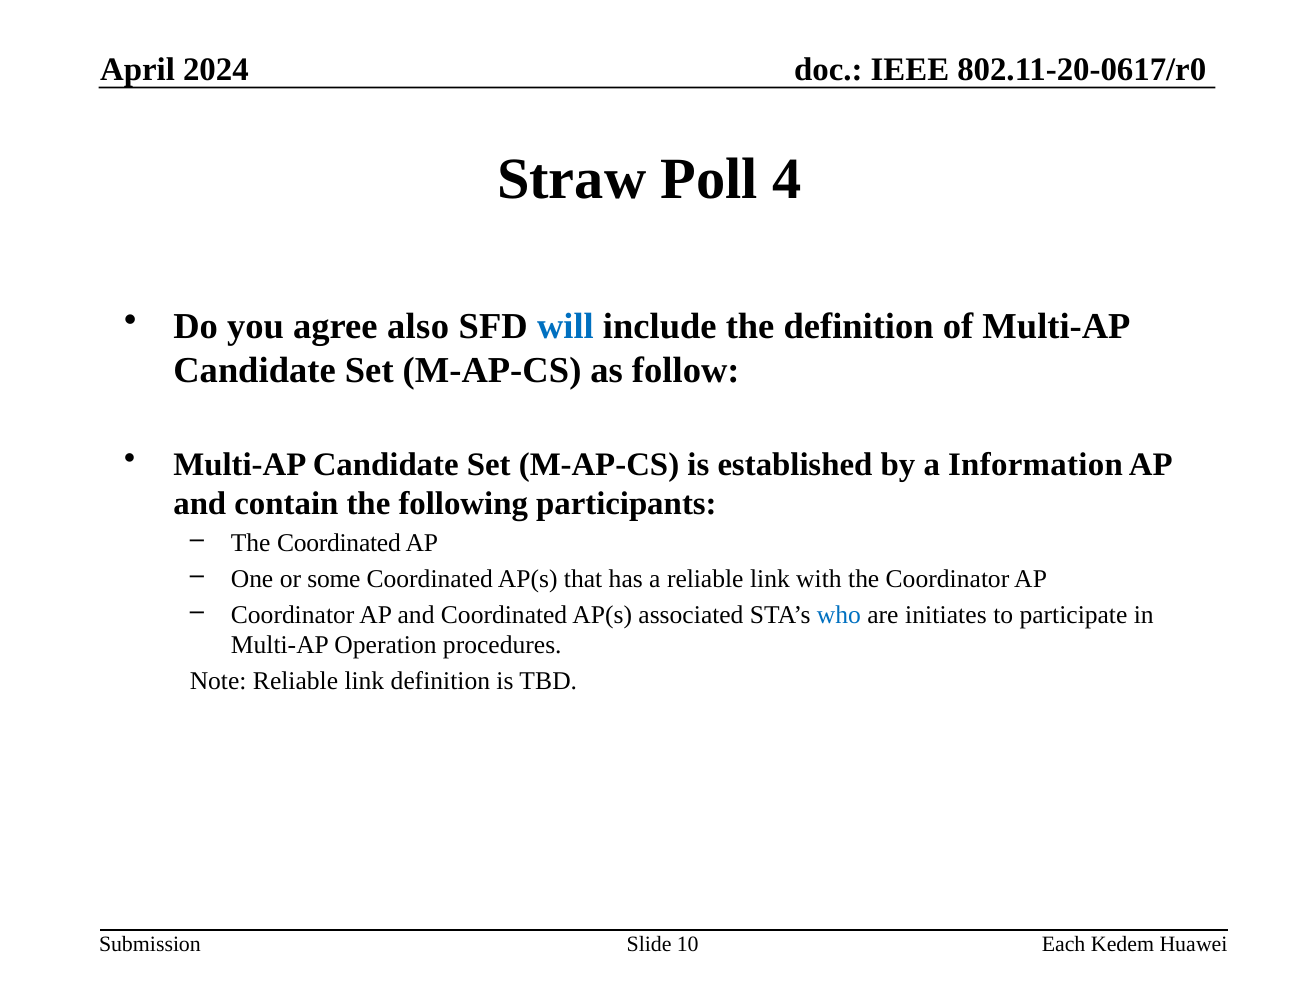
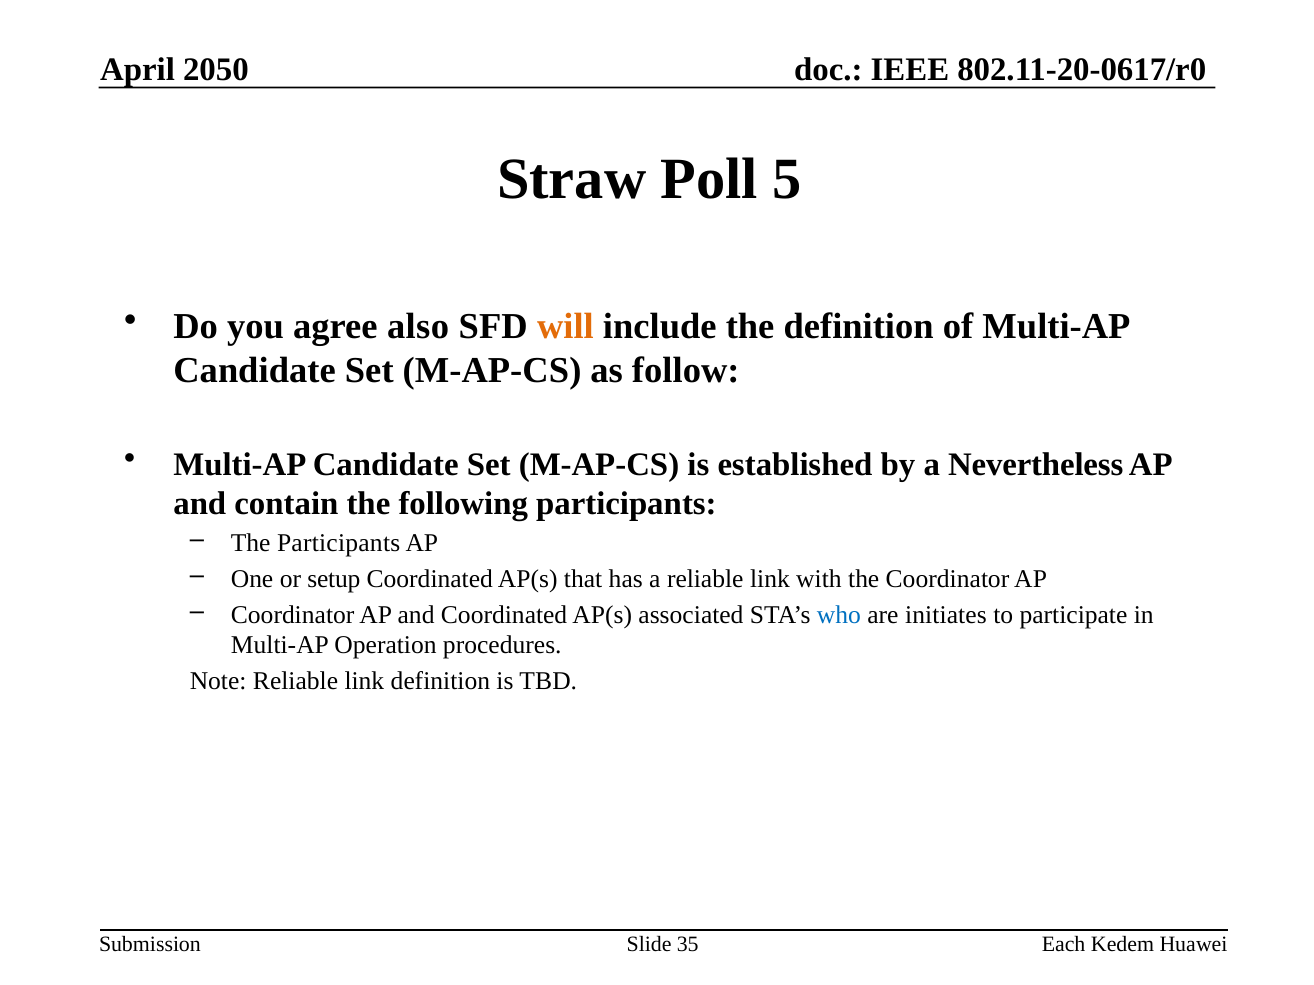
2024: 2024 -> 2050
4: 4 -> 5
will colour: blue -> orange
Information: Information -> Nevertheless
The Coordinated: Coordinated -> Participants
some: some -> setup
10: 10 -> 35
